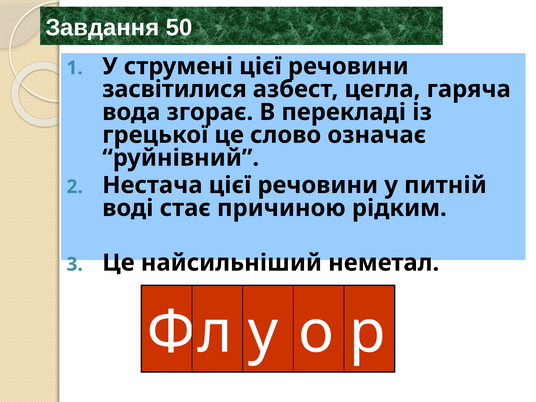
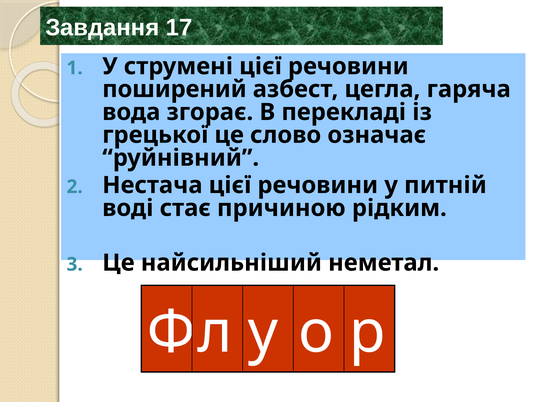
50: 50 -> 17
засвітилися: засвітилися -> поширений
